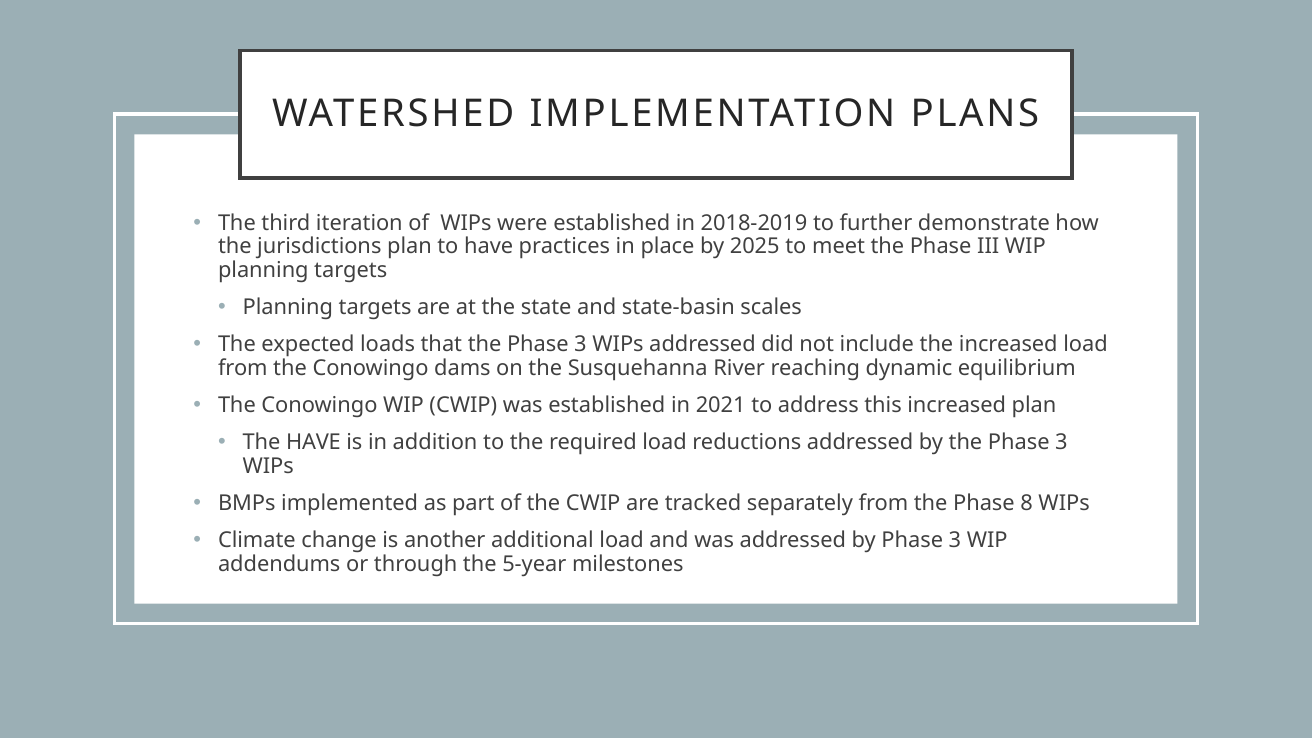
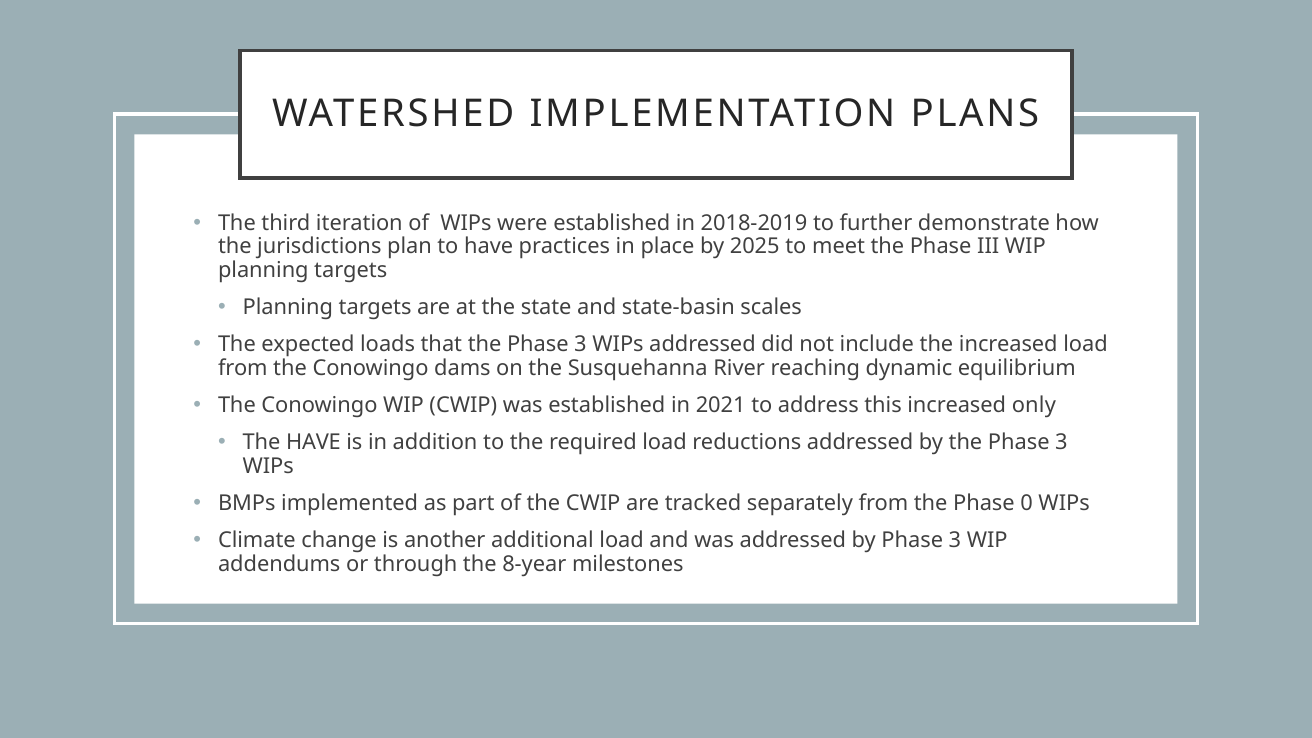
increased plan: plan -> only
8: 8 -> 0
5-year: 5-year -> 8-year
